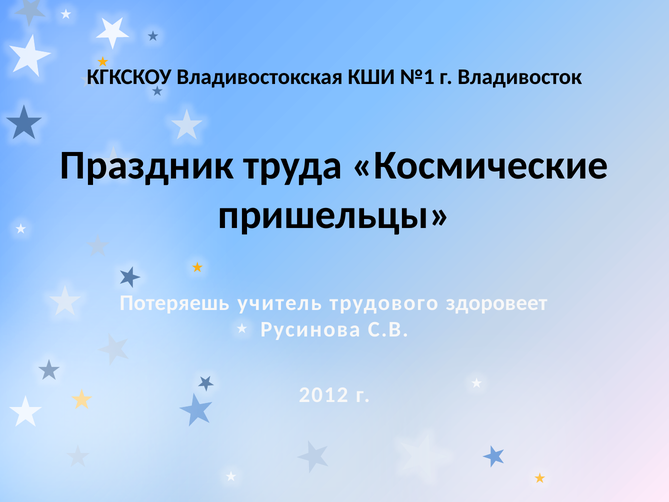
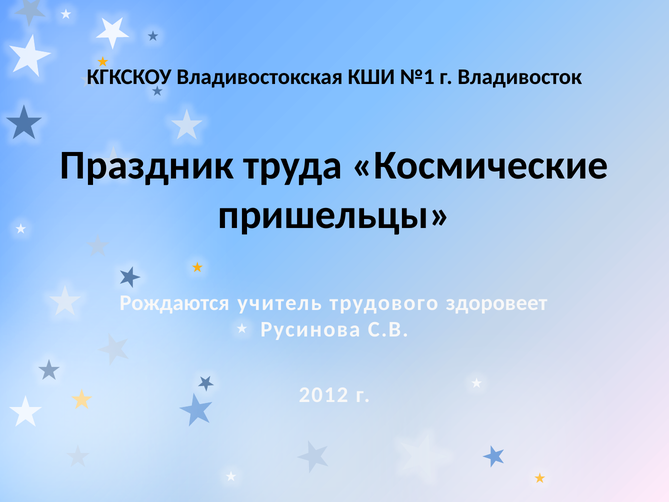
Потеряешь: Потеряешь -> Рождаются
